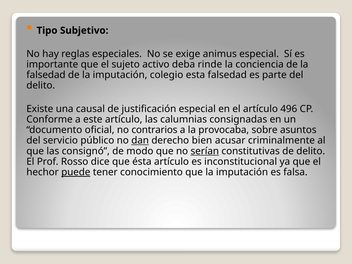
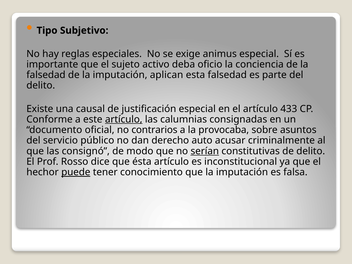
rinde: rinde -> oficio
colegio: colegio -> aplican
496: 496 -> 433
artículo at (124, 119) underline: none -> present
dan underline: present -> none
bien: bien -> auto
